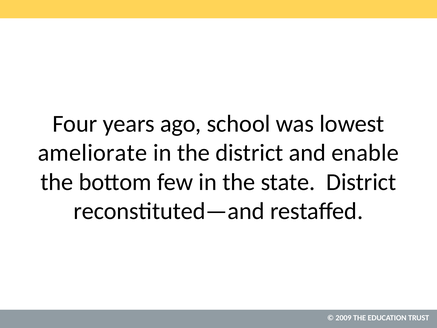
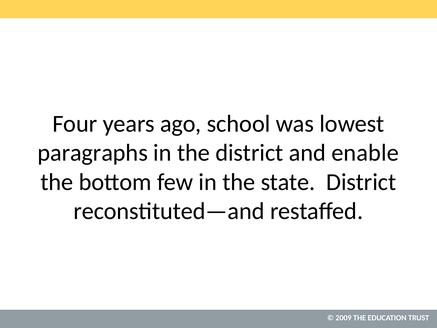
ameliorate: ameliorate -> paragraphs
